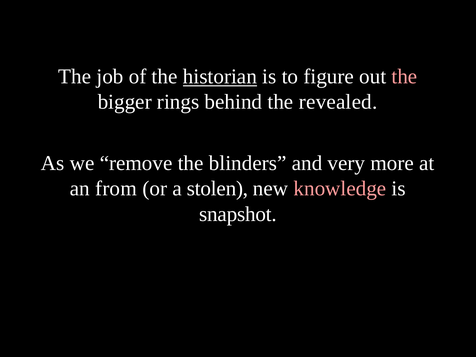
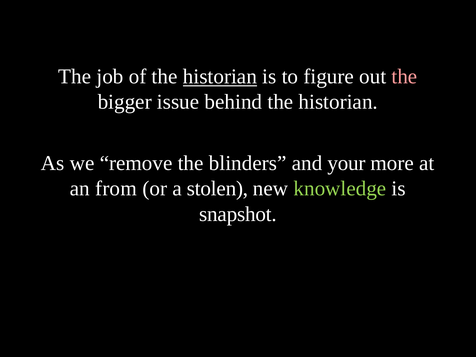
rings: rings -> issue
behind the revealed: revealed -> historian
very: very -> your
knowledge colour: pink -> light green
